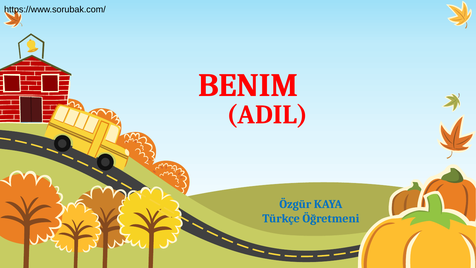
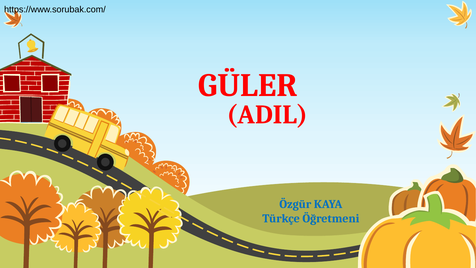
BENIM: BENIM -> GÜLER
